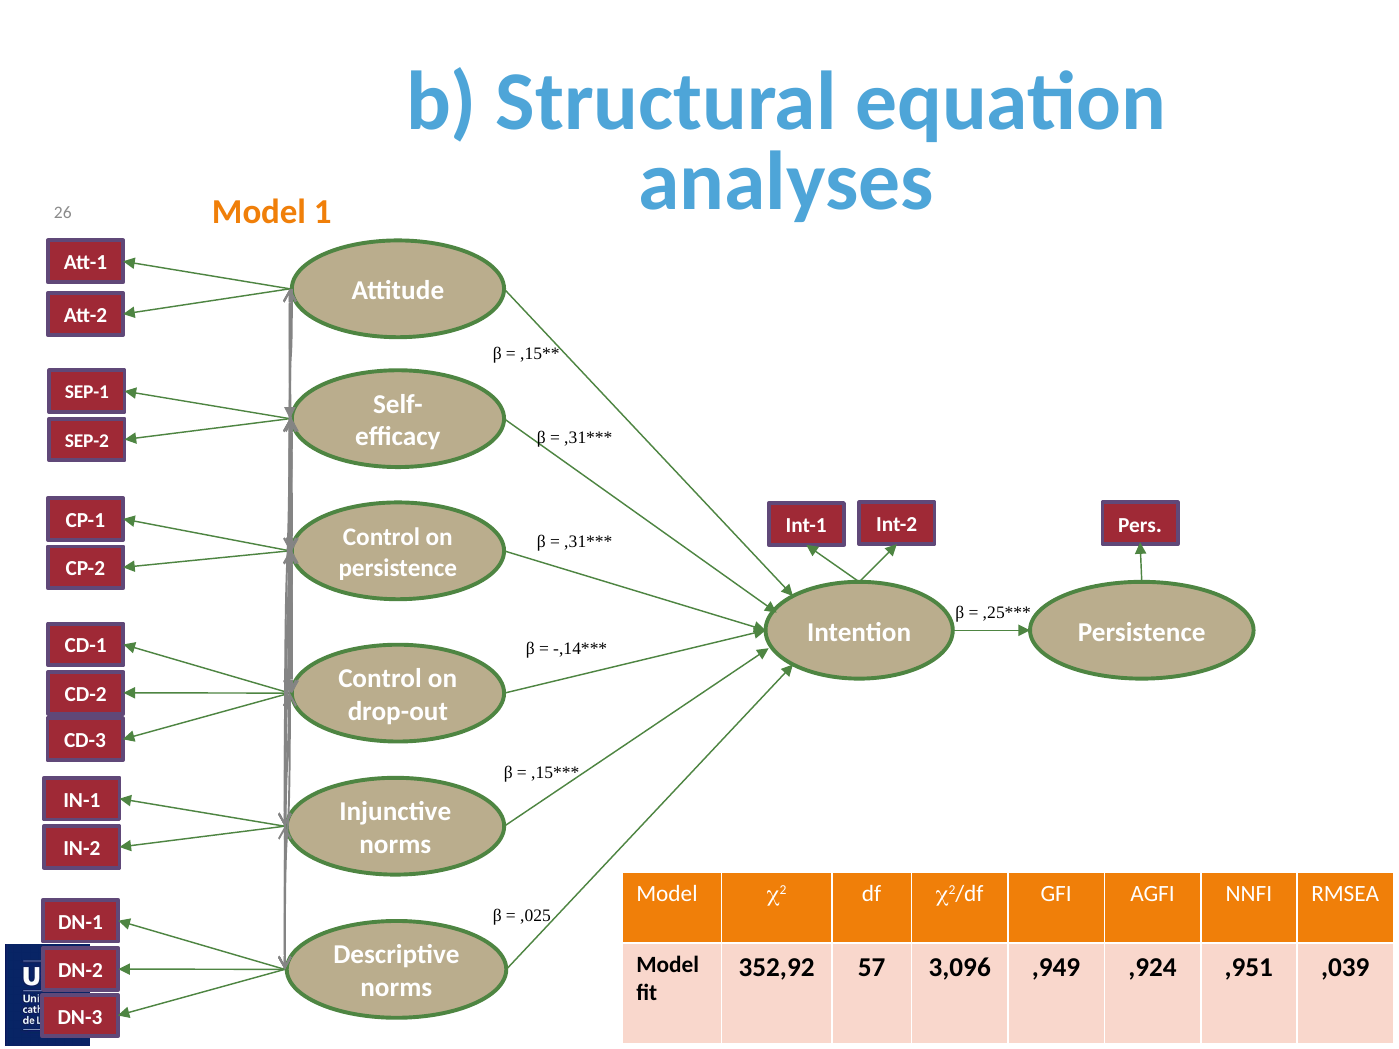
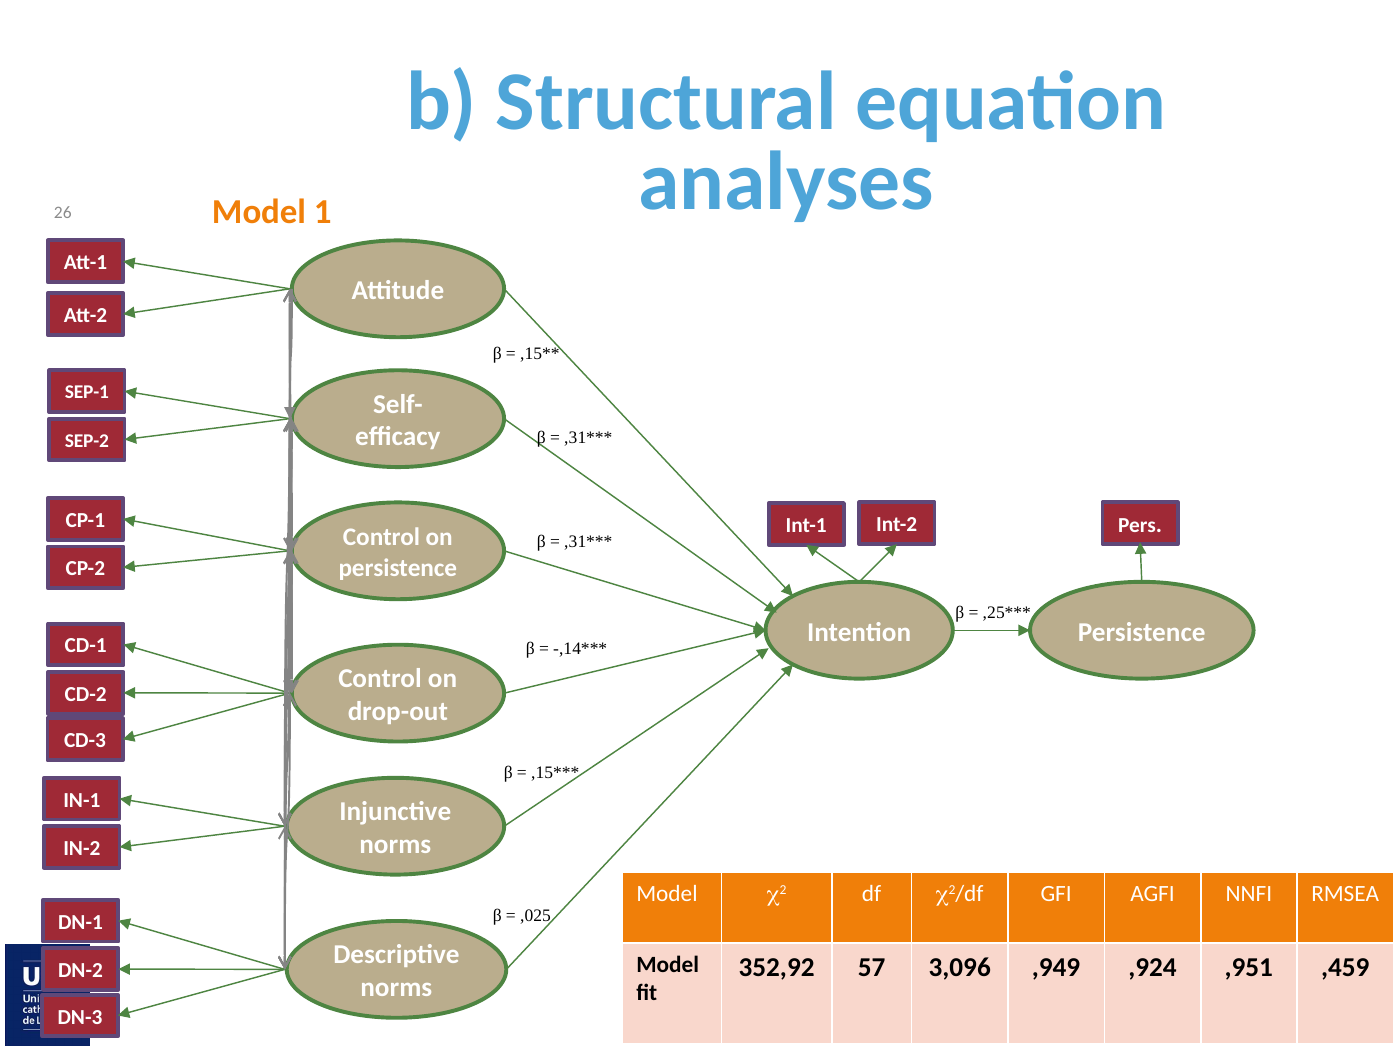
,039: ,039 -> ,459
